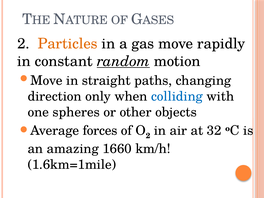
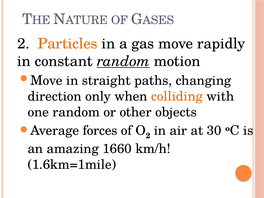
colliding colour: blue -> orange
one spheres: spheres -> random
32: 32 -> 30
